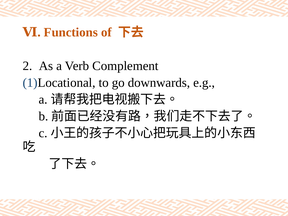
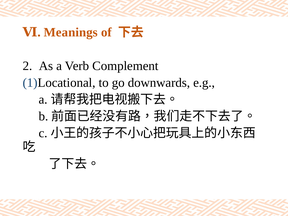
Functions: Functions -> Meanings
